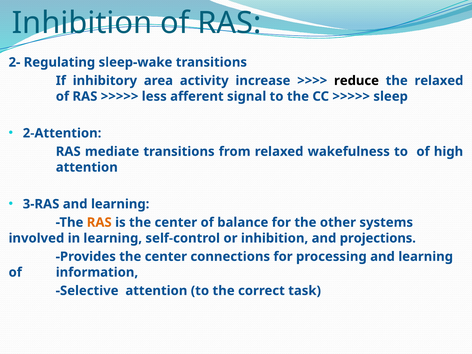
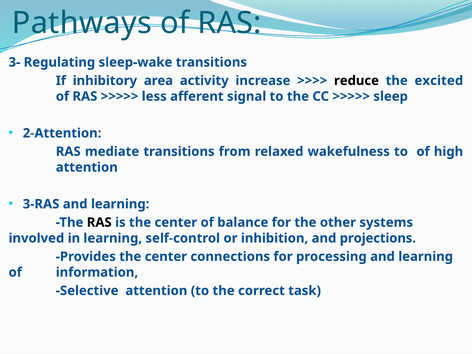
Inhibition at (82, 23): Inhibition -> Pathways
2-: 2- -> 3-
the relaxed: relaxed -> excited
RAS at (99, 222) colour: orange -> black
